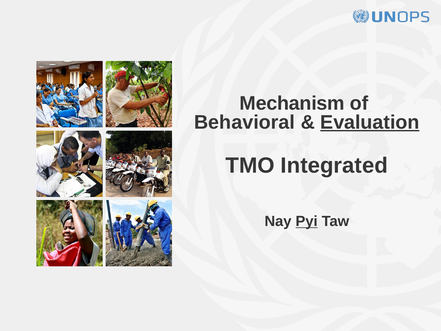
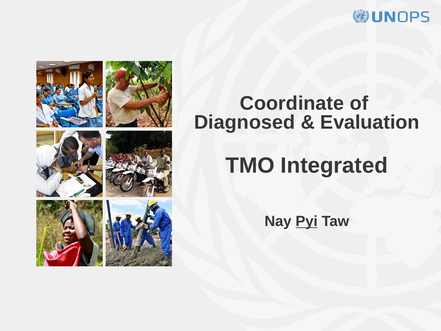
Mechanism: Mechanism -> Coordinate
Behavioral: Behavioral -> Diagnosed
Evaluation underline: present -> none
